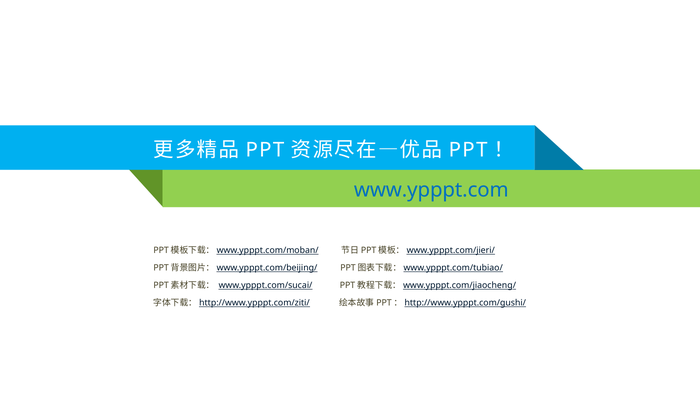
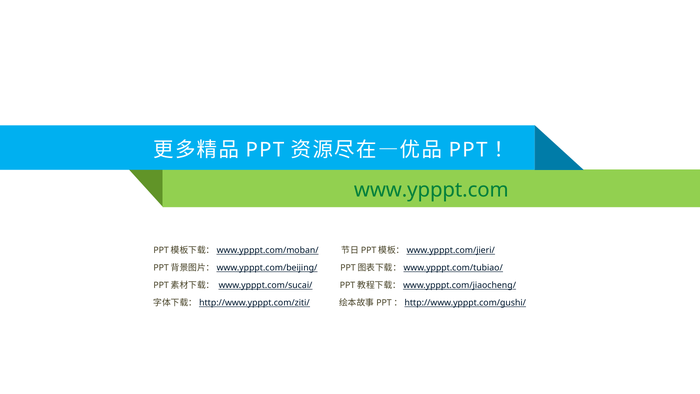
www.ypppt.com colour: blue -> green
